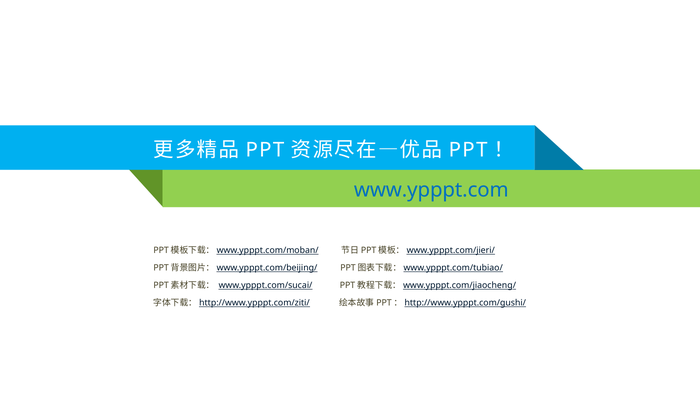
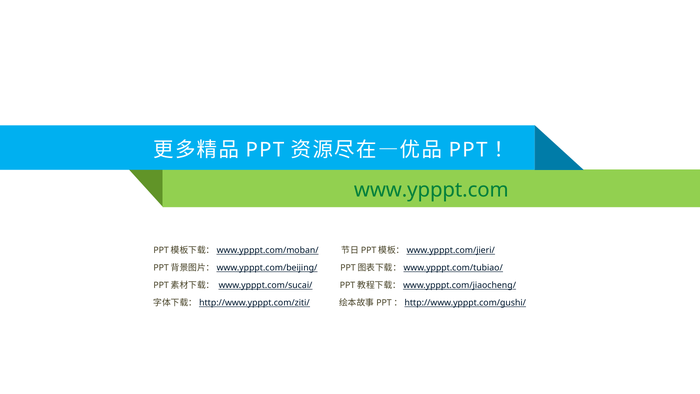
www.ypppt.com colour: blue -> green
